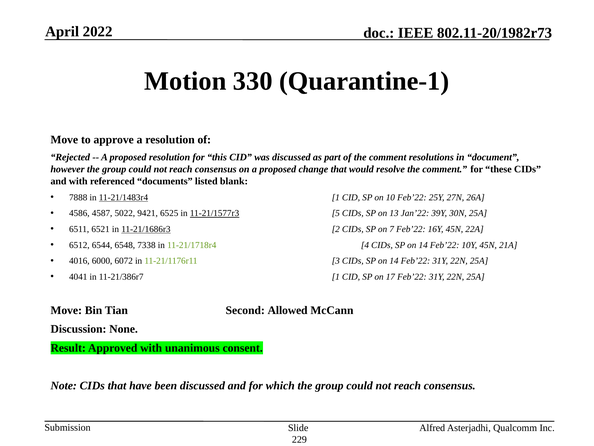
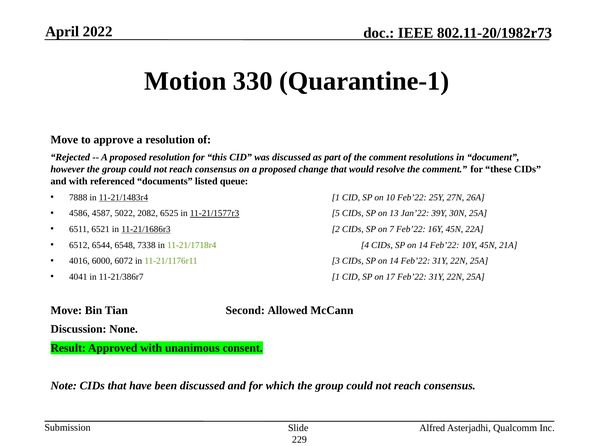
blank: blank -> queue
9421: 9421 -> 2082
